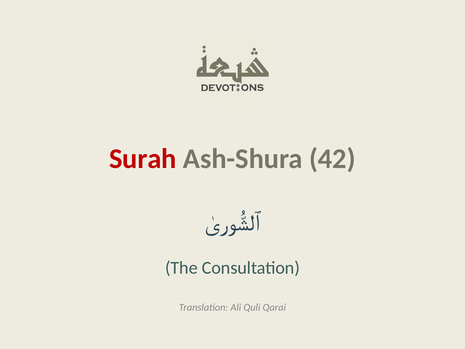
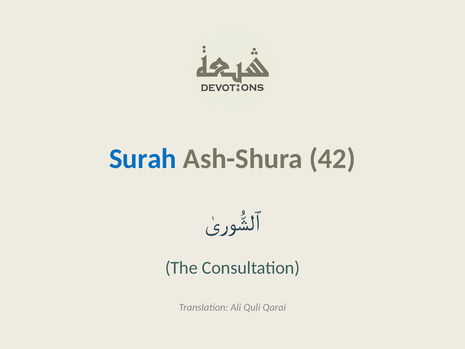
Surah colour: red -> blue
